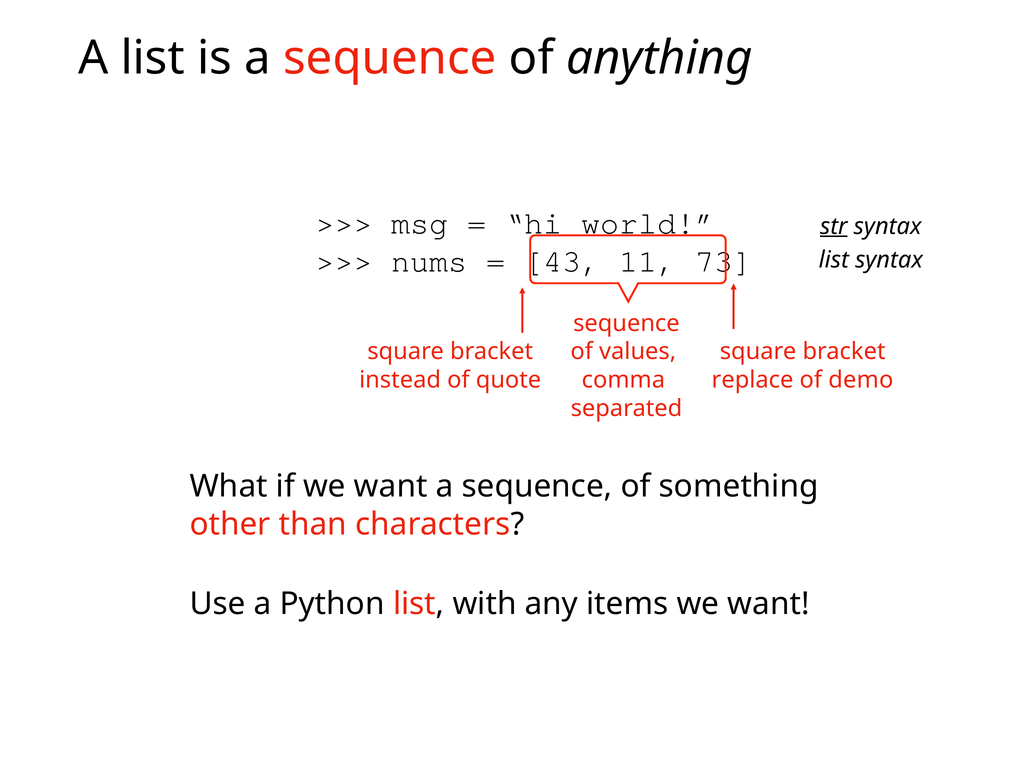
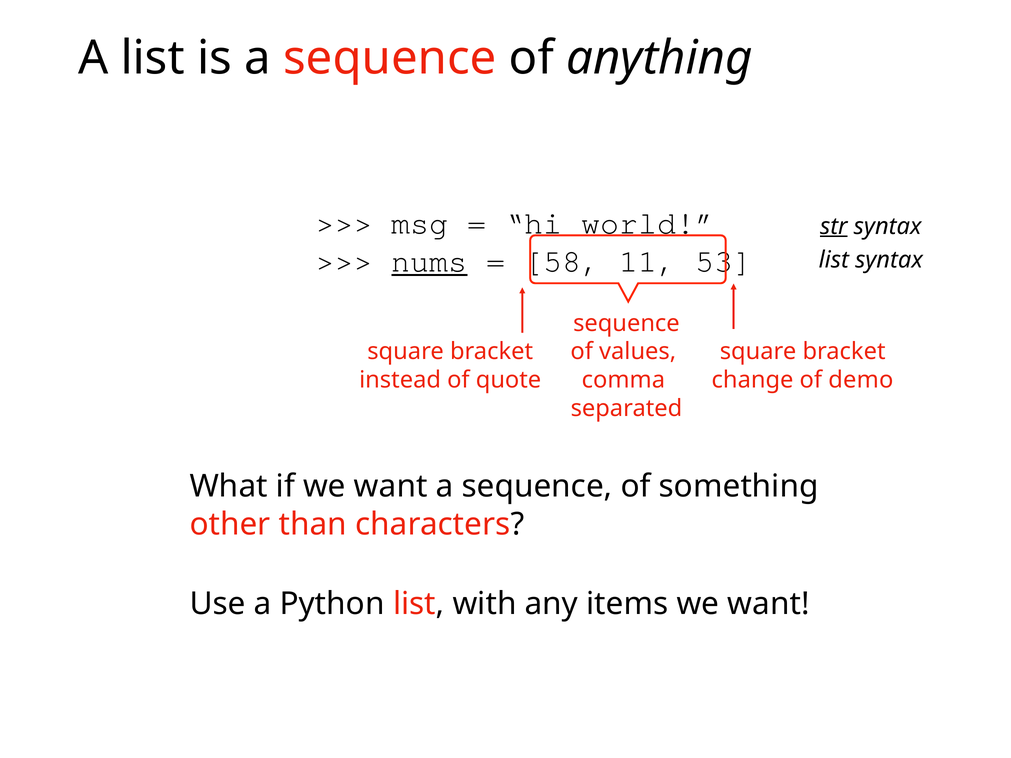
nums underline: none -> present
43: 43 -> 58
73: 73 -> 53
replace: replace -> change
